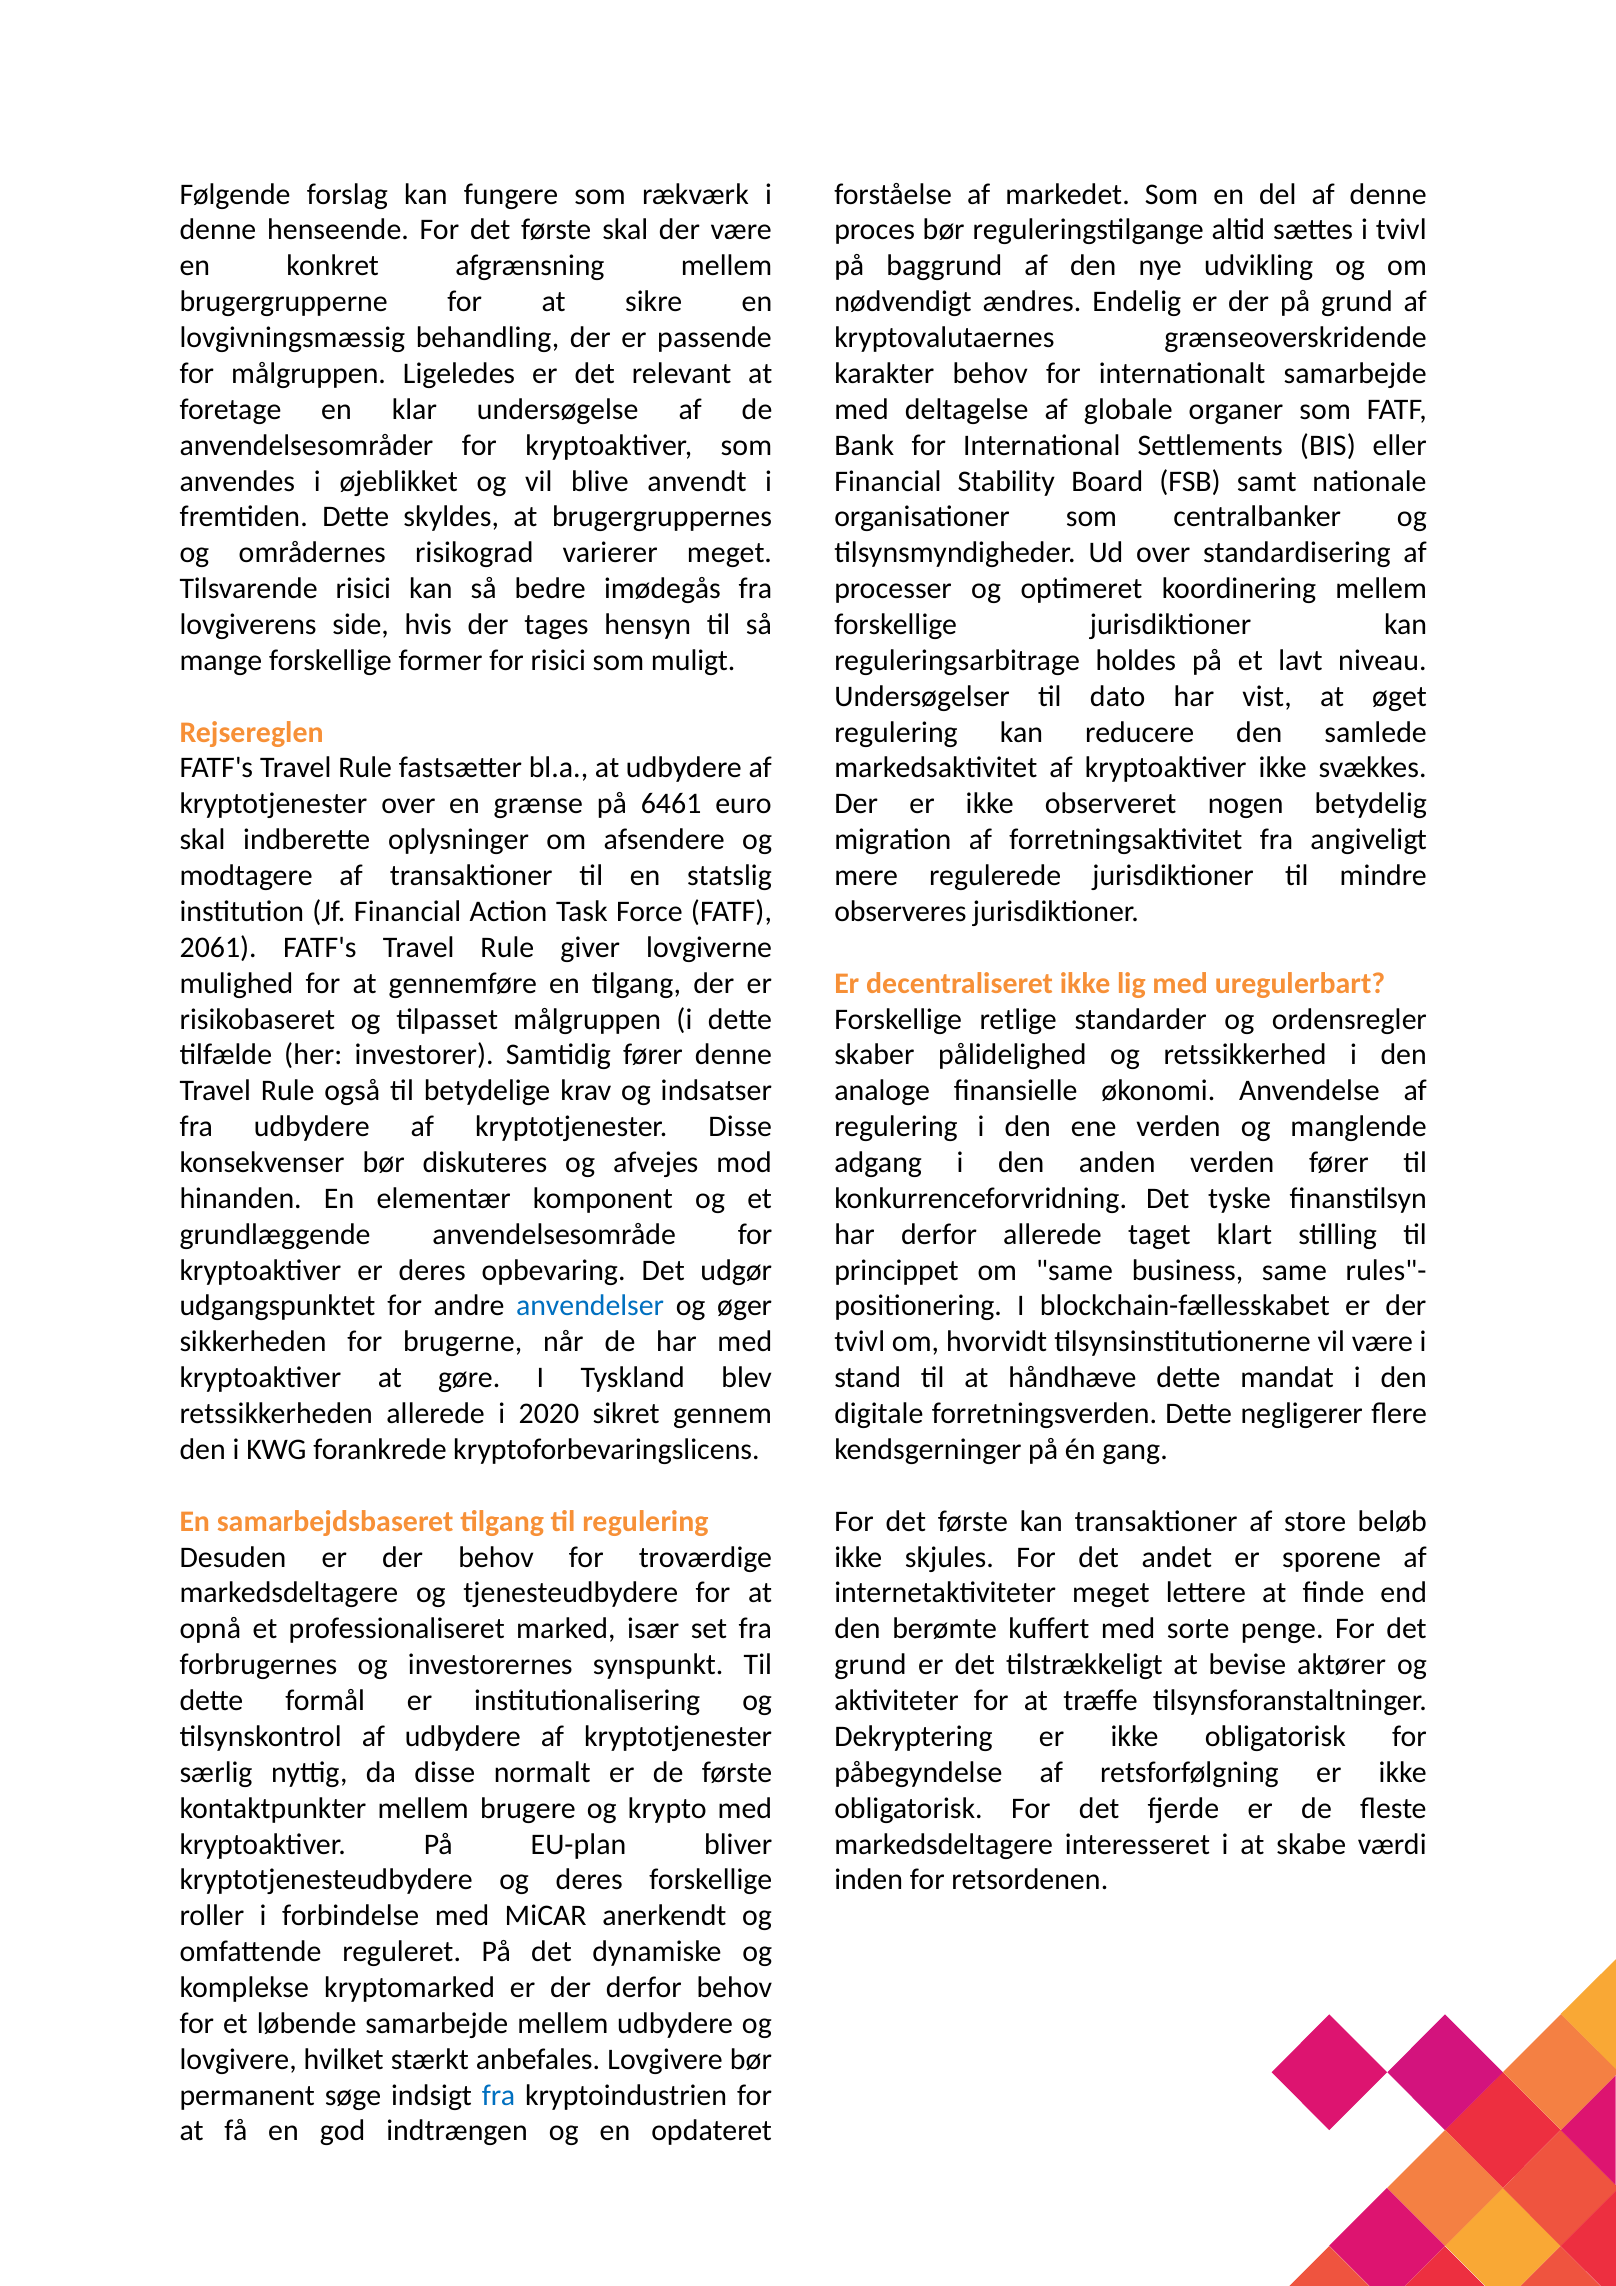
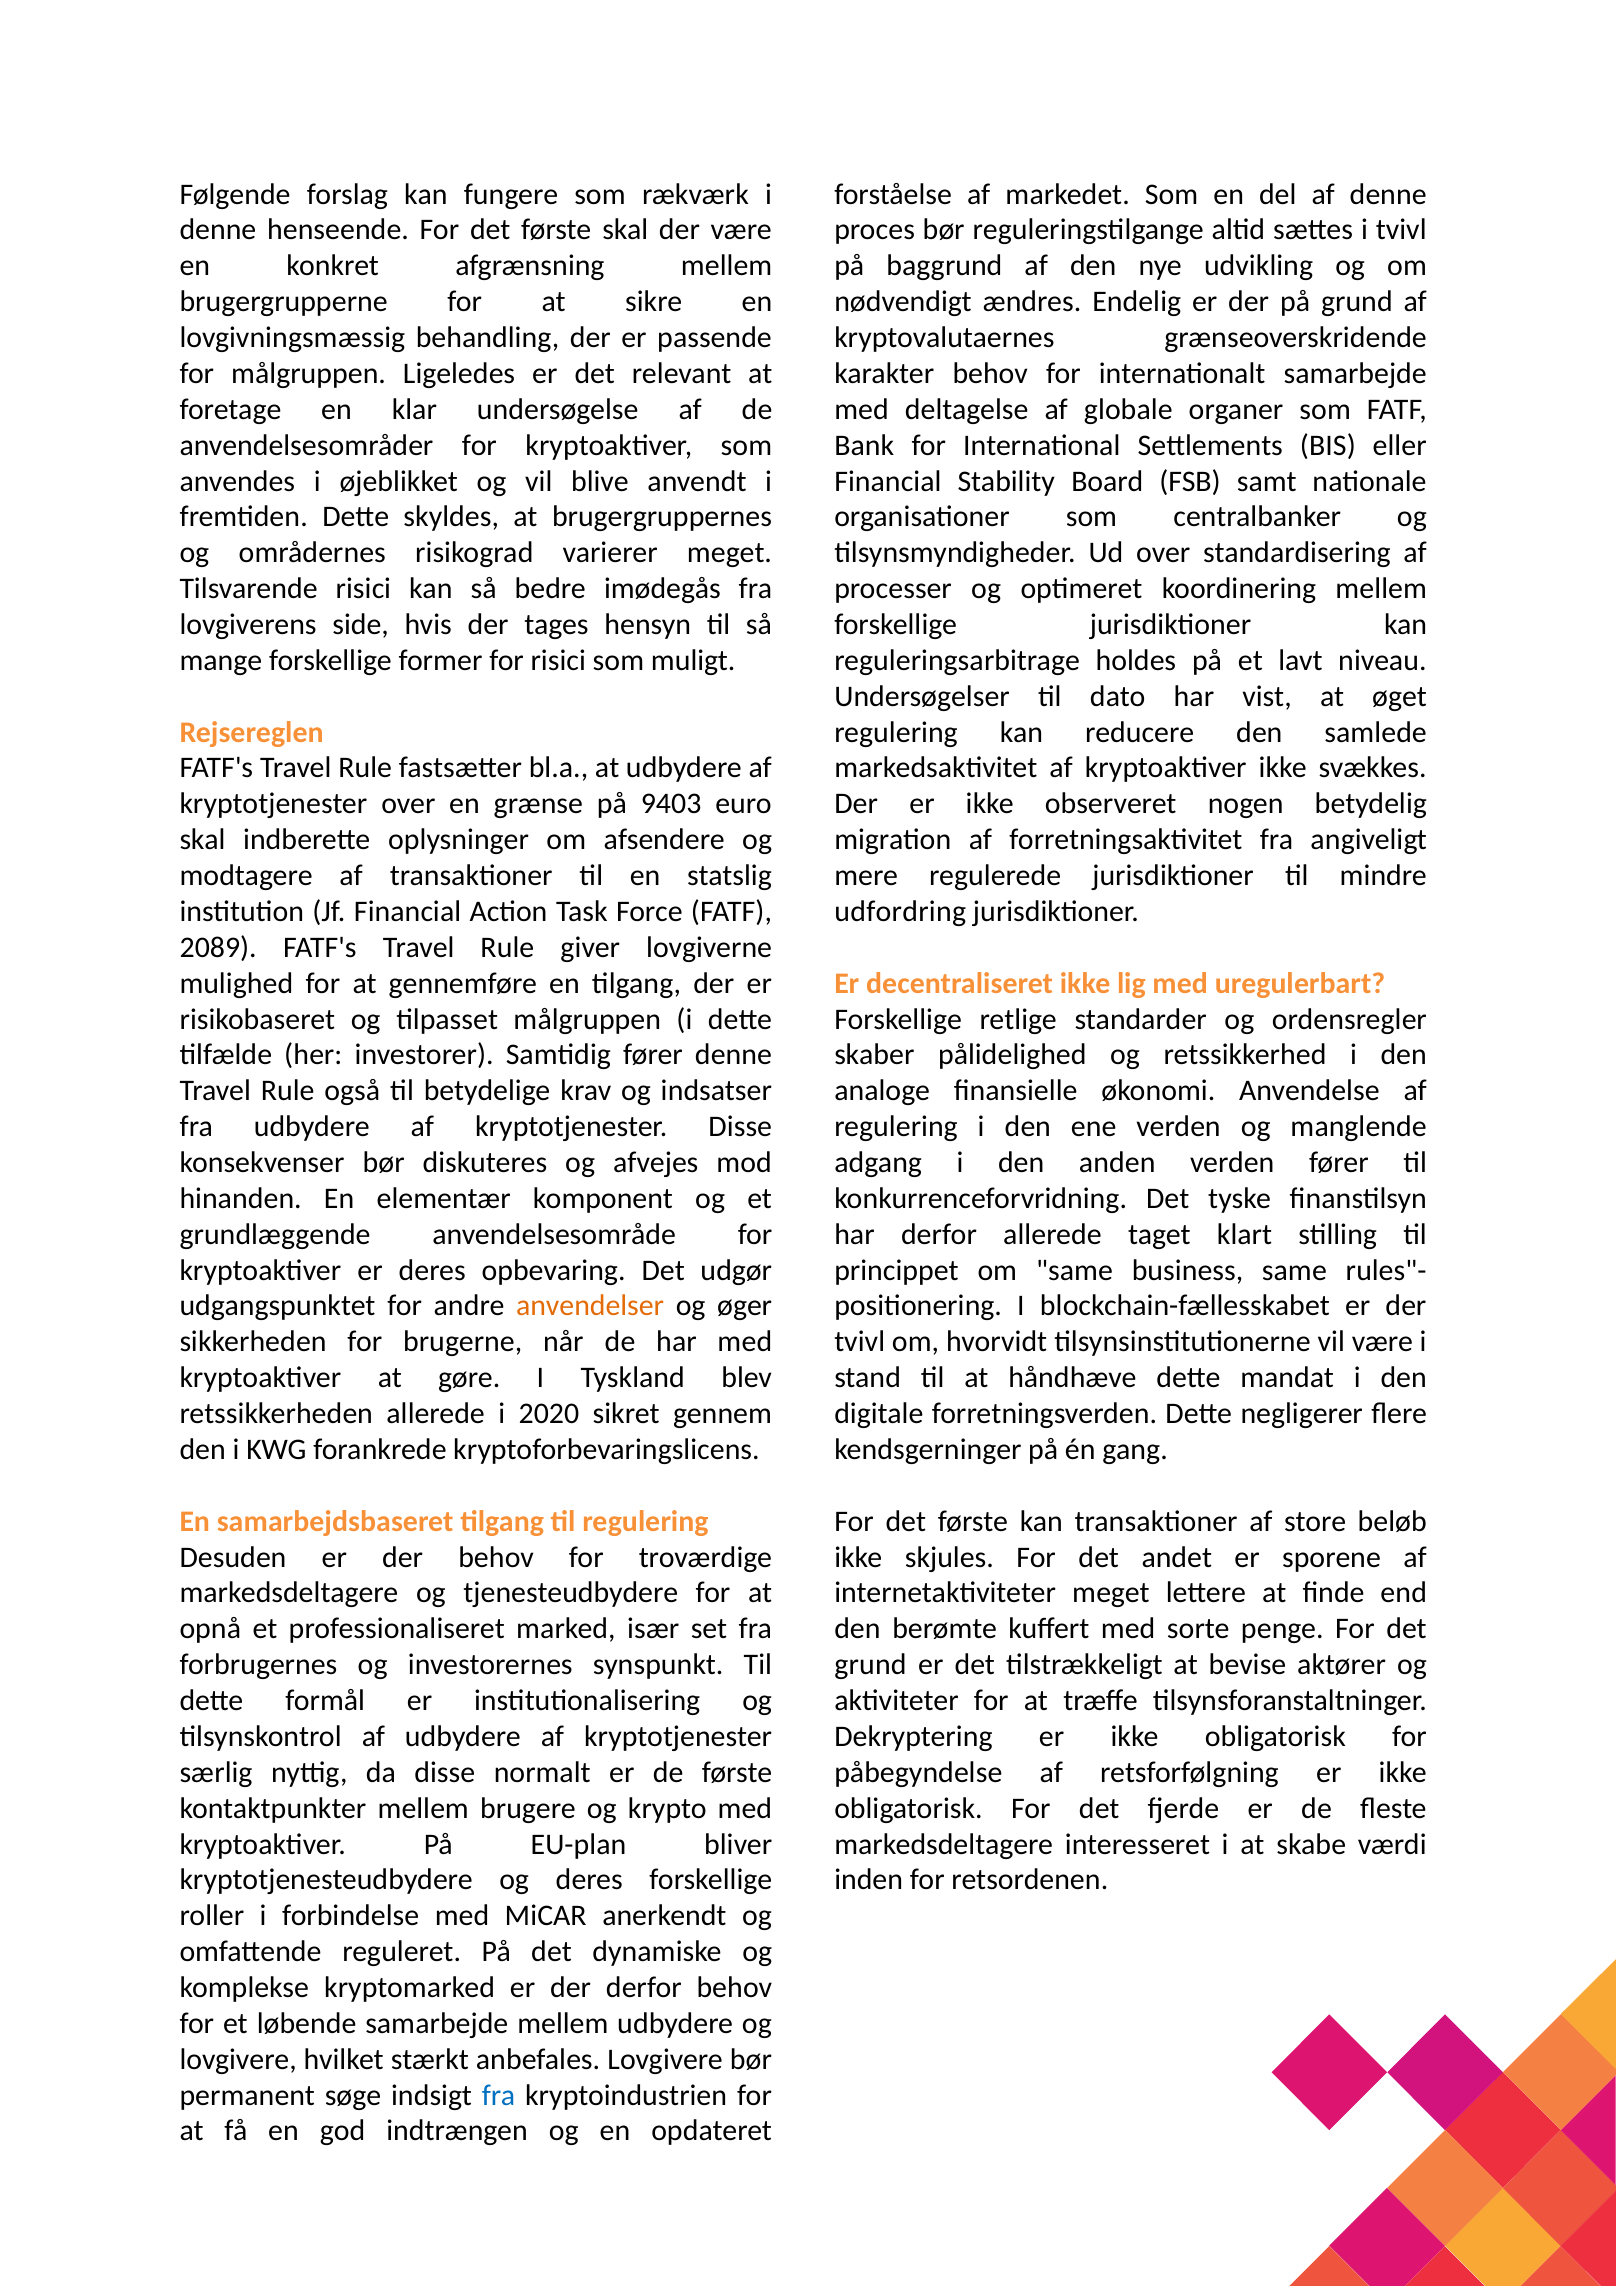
6461: 6461 -> 9403
observeres: observeres -> udfordring
2061: 2061 -> 2089
anvendelser colour: blue -> orange
